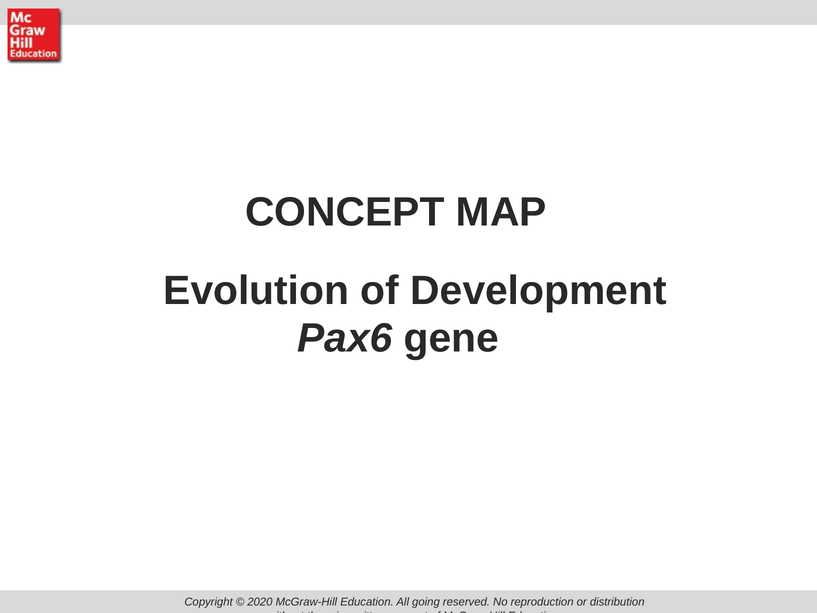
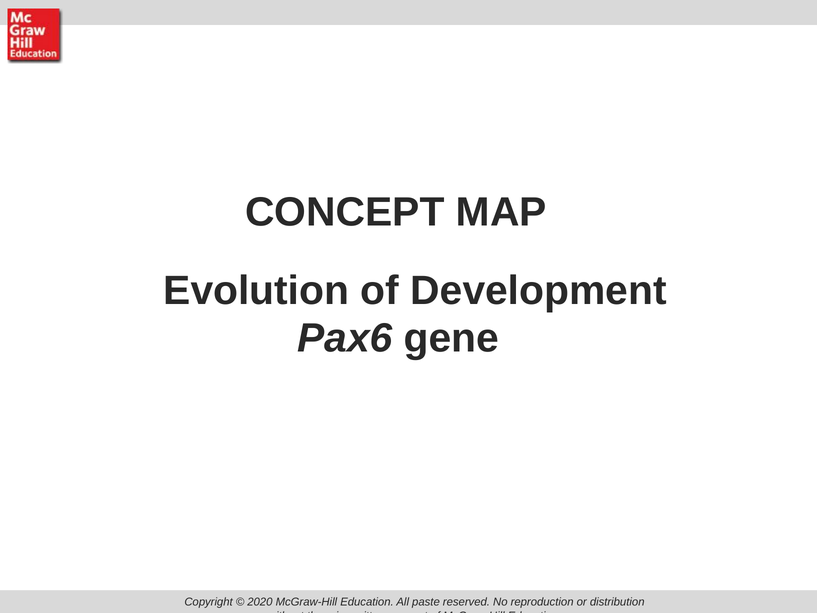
going: going -> paste
